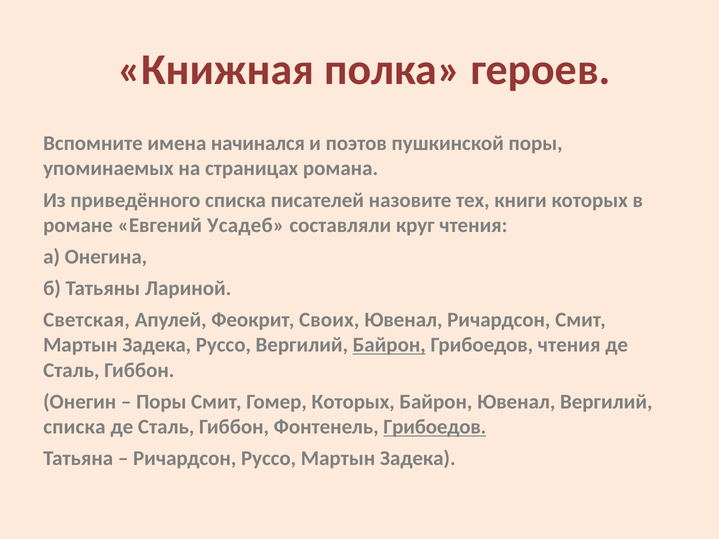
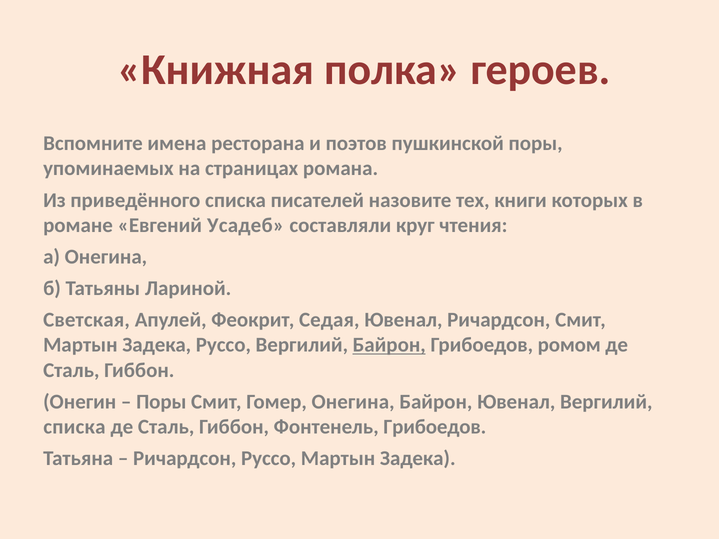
начинался: начинался -> ресторана
Своих: Своих -> Седая
Грибоедов чтения: чтения -> ромом
Гомер Которых: Которых -> Онегина
Грибоедов at (435, 427) underline: present -> none
